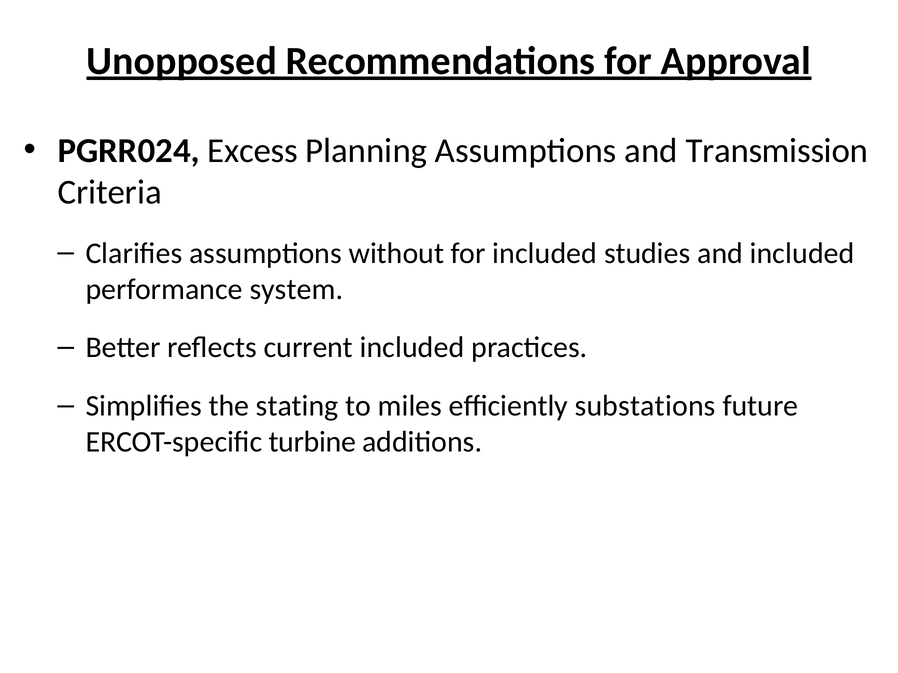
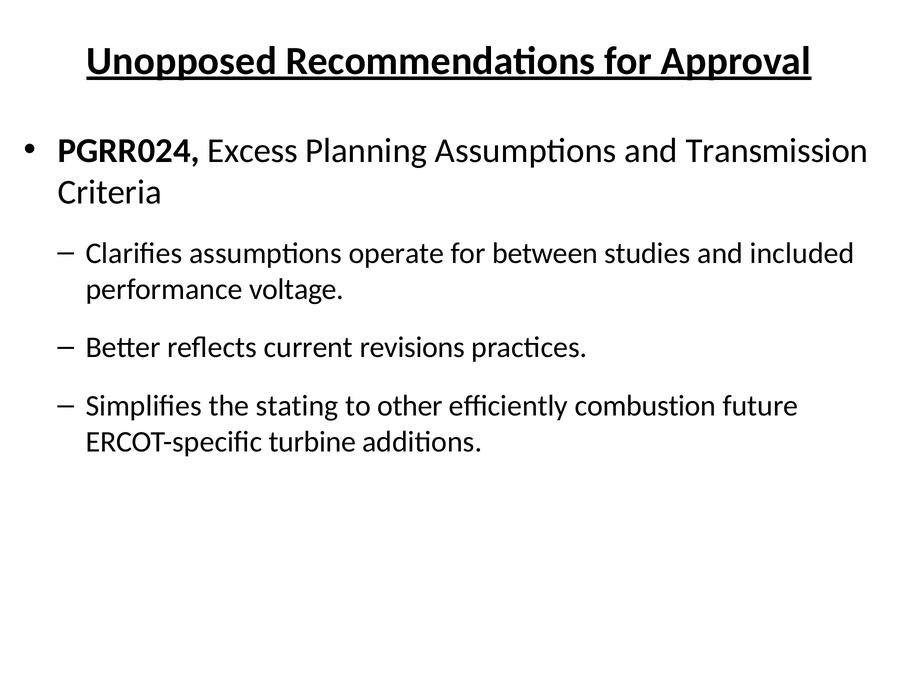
without: without -> operate
for included: included -> between
system: system -> voltage
current included: included -> revisions
miles: miles -> other
substations: substations -> combustion
